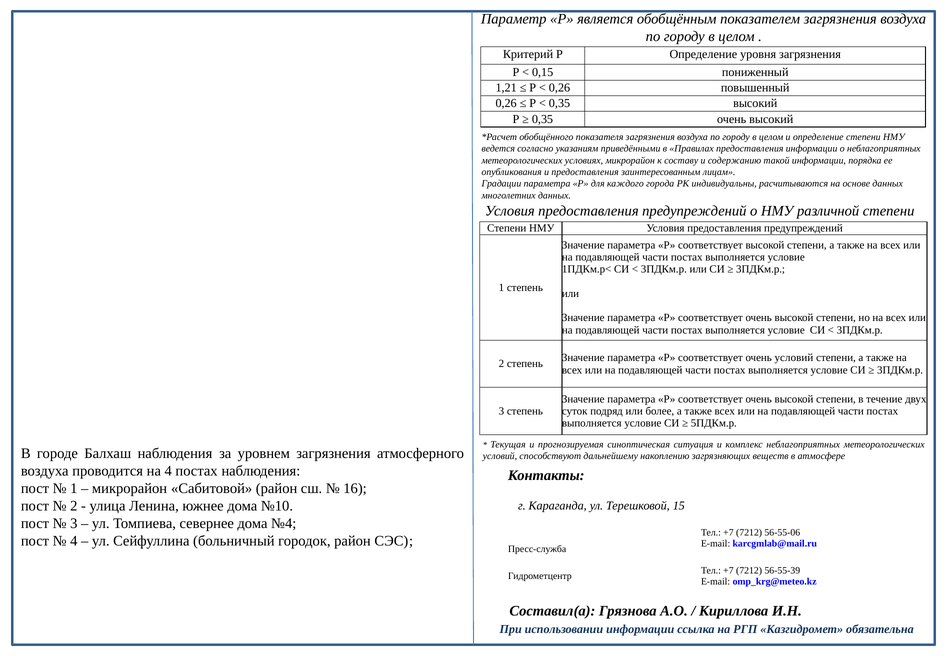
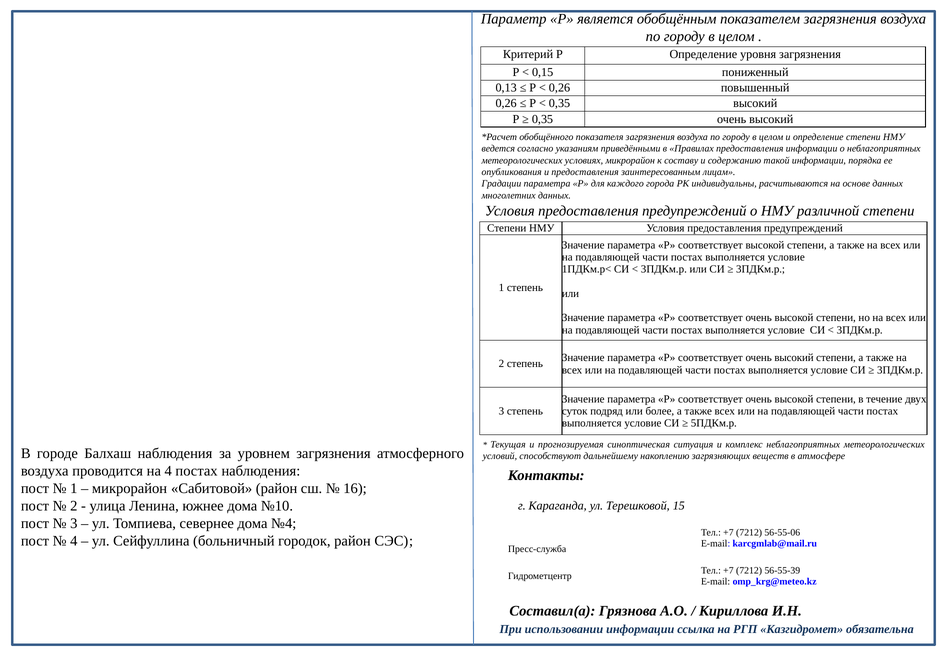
1,21: 1,21 -> 0,13
соответствует очень условий: условий -> высокий
